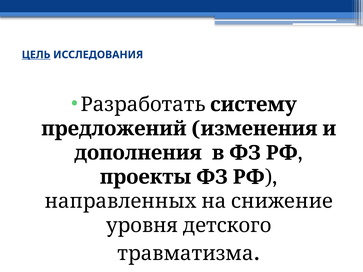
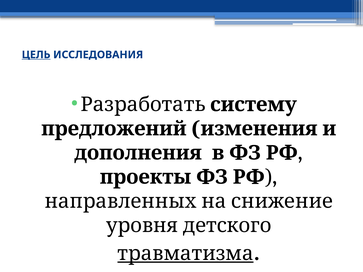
травматизма underline: none -> present
